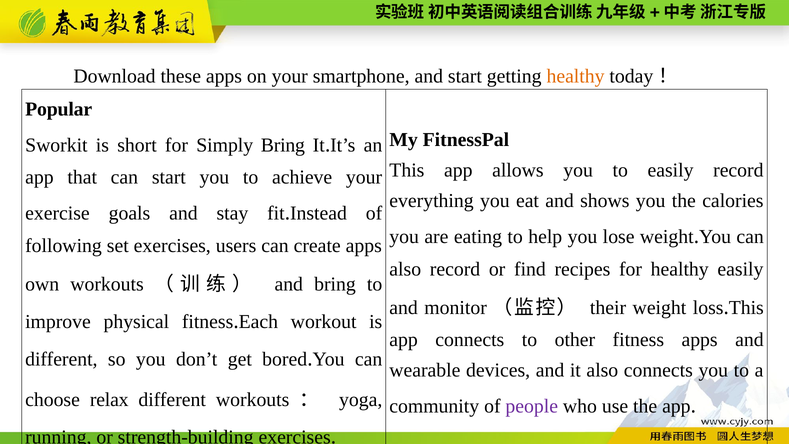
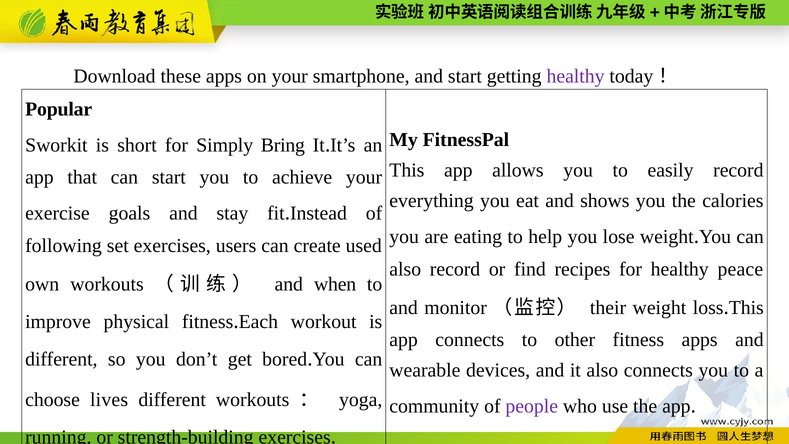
healthy at (576, 76) colour: orange -> purple
create apps: apps -> used
healthy easily: easily -> peace
and bring: bring -> when
relax: relax -> lives
